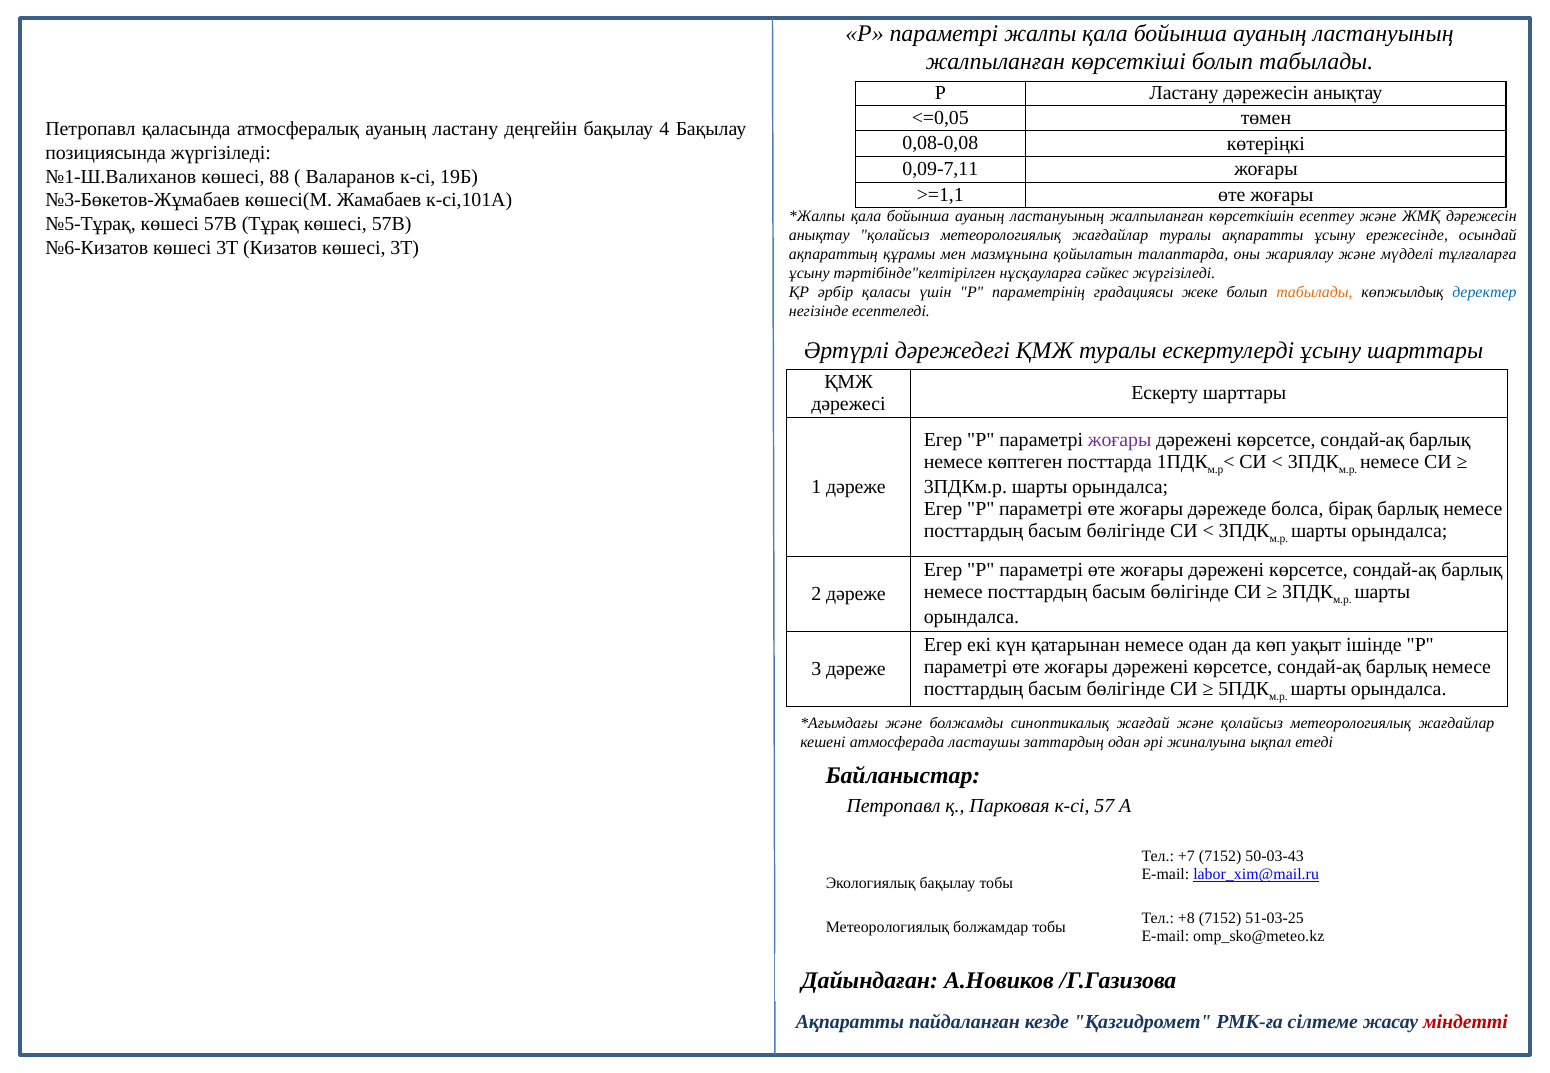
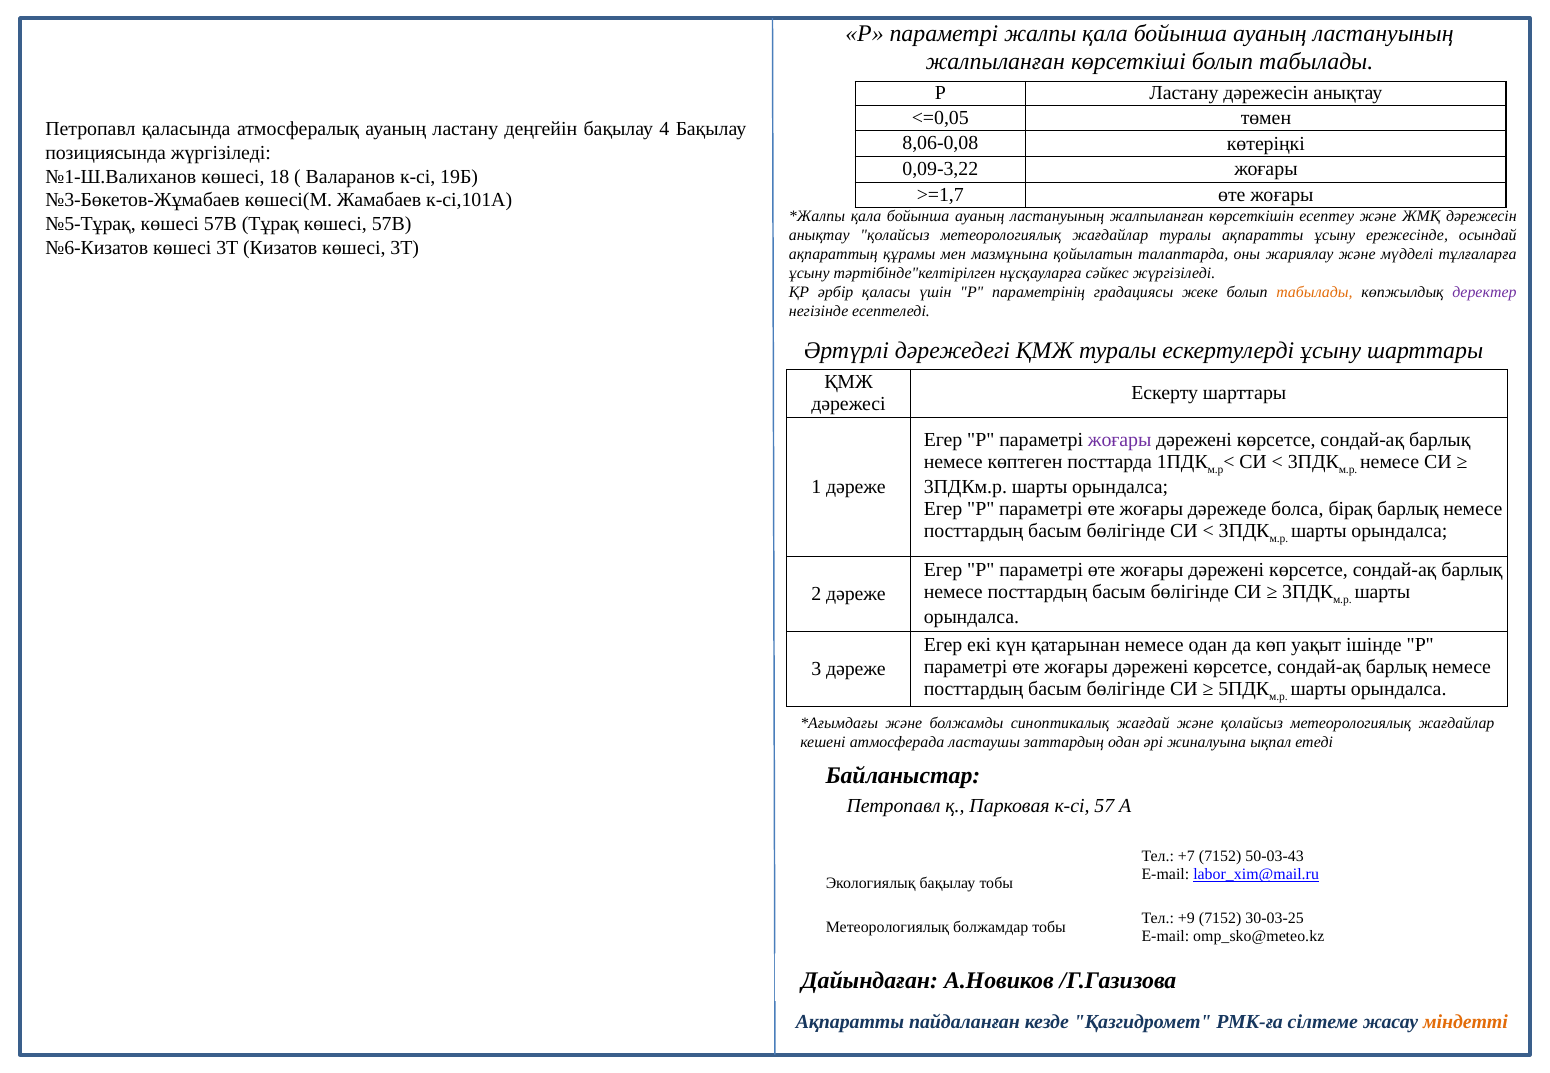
0,08-0,08: 0,08-0,08 -> 8,06-0,08
0,09-7,11: 0,09-7,11 -> 0,09-3,22
88: 88 -> 18
>=1,1: >=1,1 -> >=1,7
деректер colour: blue -> purple
+8: +8 -> +9
51-03-25: 51-03-25 -> 30-03-25
міндетті colour: red -> orange
